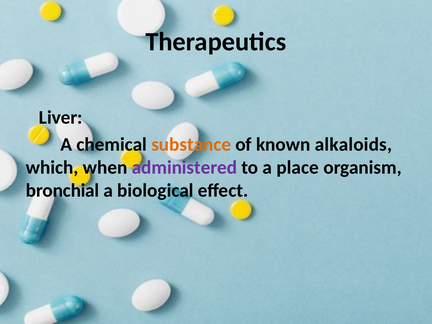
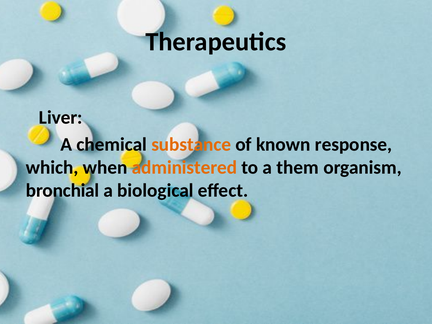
alkaloids: alkaloids -> response
administered colour: purple -> orange
place: place -> them
